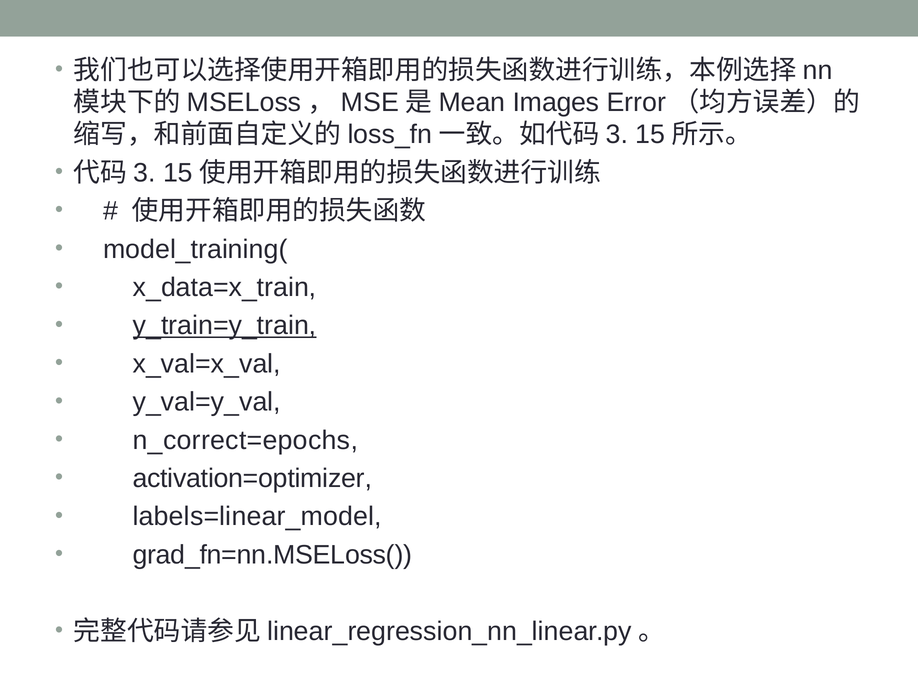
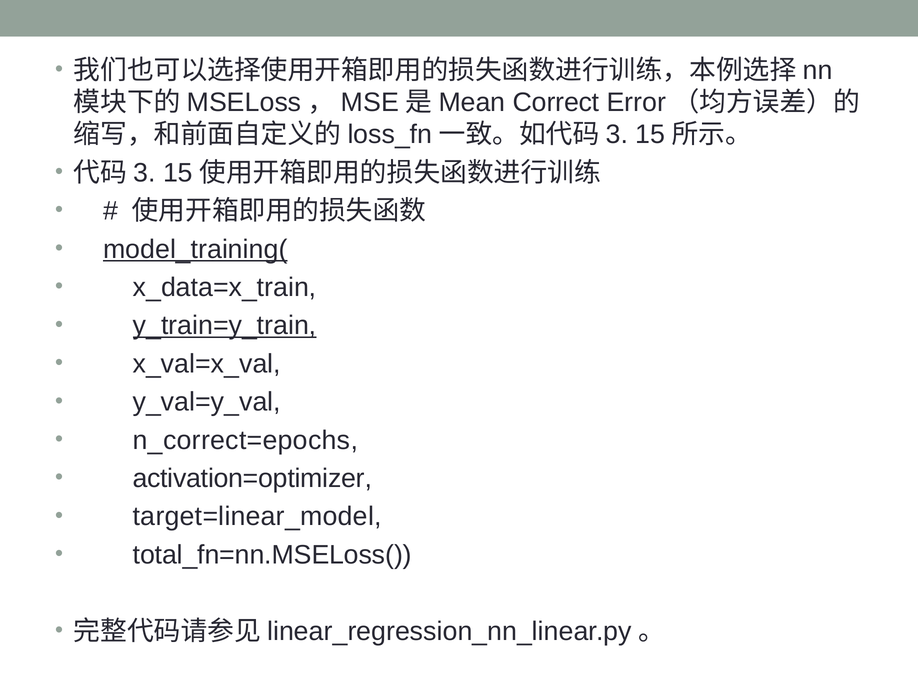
Images: Images -> Correct
model_training( underline: none -> present
labels=linear_model: labels=linear_model -> target=linear_model
grad_fn=nn.MSELoss(: grad_fn=nn.MSELoss( -> total_fn=nn.MSELoss(
